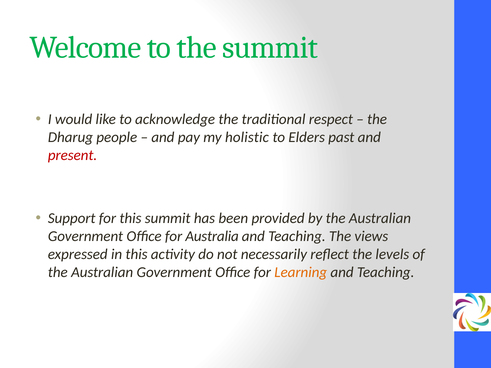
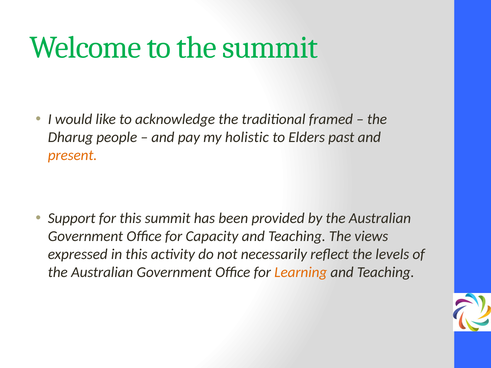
respect: respect -> framed
present colour: red -> orange
Australia: Australia -> Capacity
